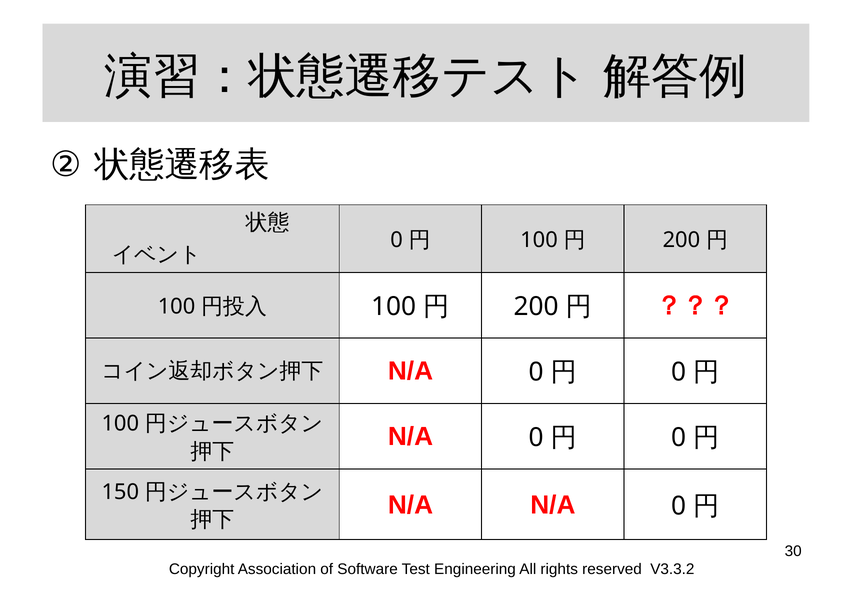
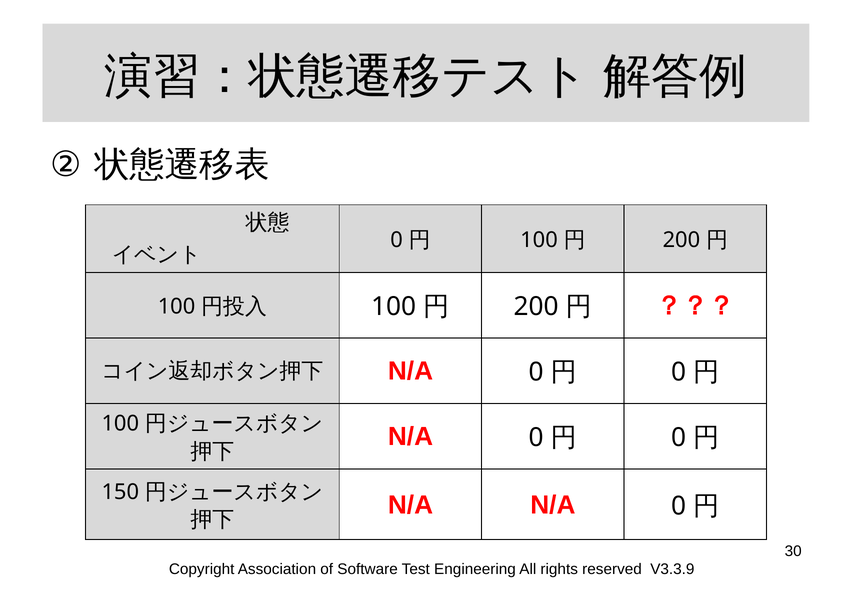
V3.3.2: V3.3.2 -> V3.3.9
